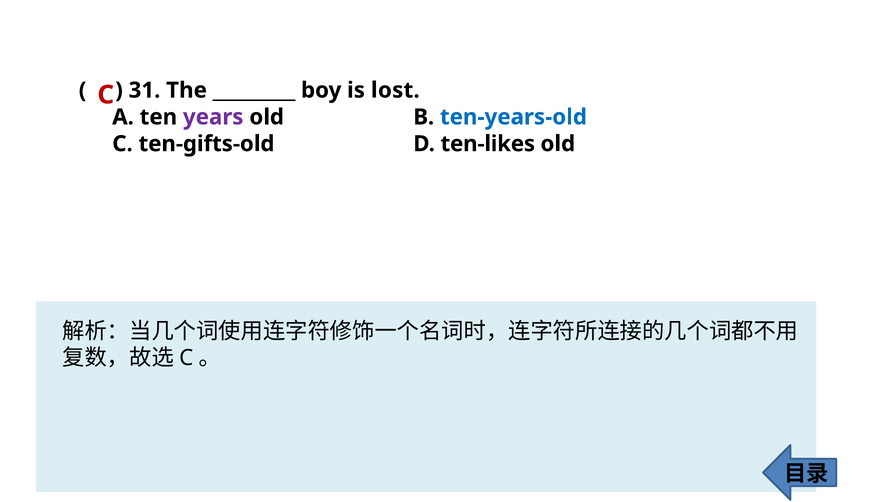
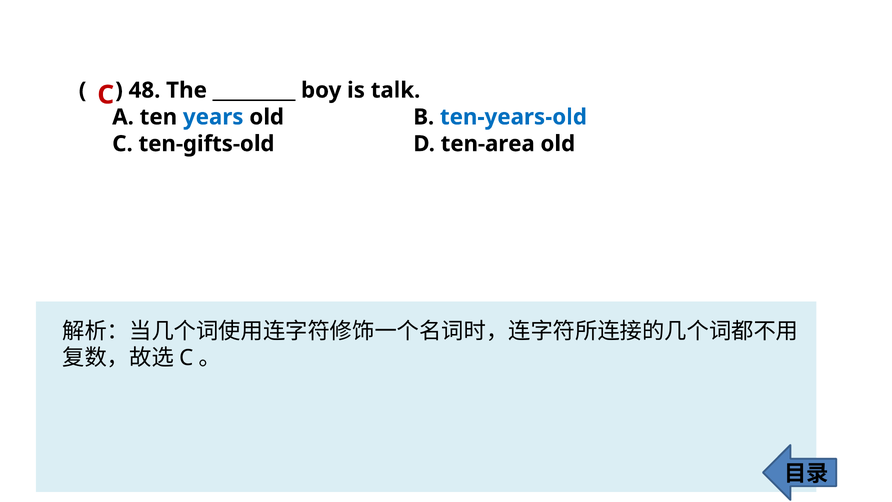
31: 31 -> 48
lost: lost -> talk
years colour: purple -> blue
ten-likes: ten-likes -> ten-area
